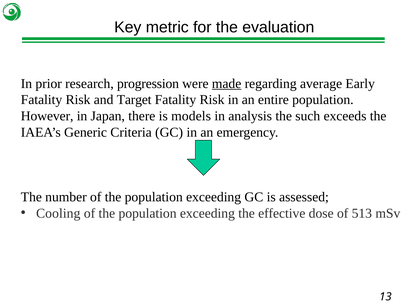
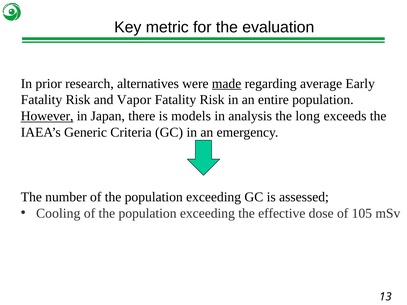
progression: progression -> alternatives
Target: Target -> Vapor
However underline: none -> present
such: such -> long
513: 513 -> 105
